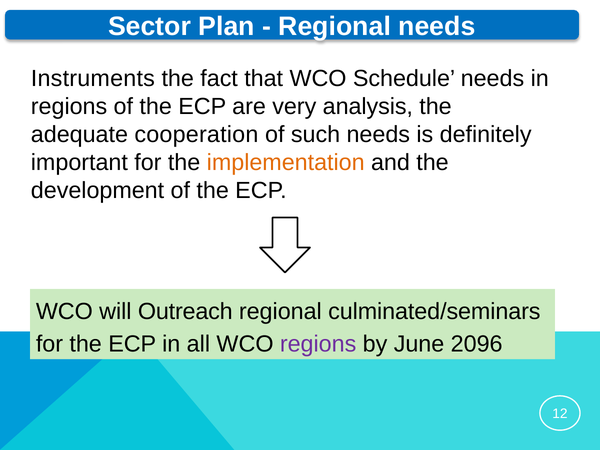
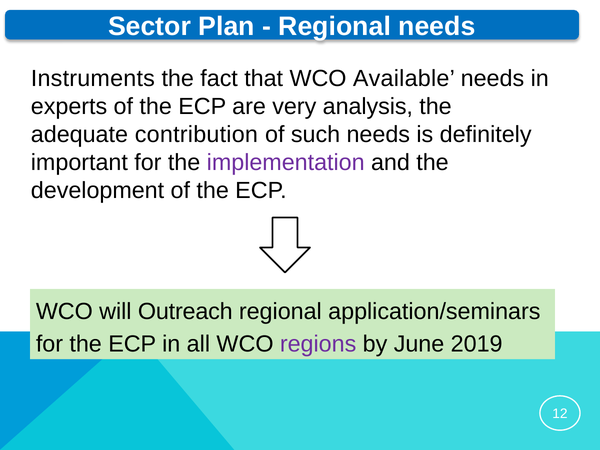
Schedule: Schedule -> Available
regions at (69, 107): regions -> experts
cooperation: cooperation -> contribution
implementation colour: orange -> purple
culminated/seminars: culminated/seminars -> application/seminars
2096: 2096 -> 2019
